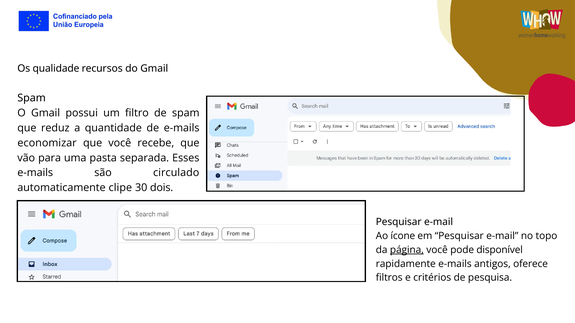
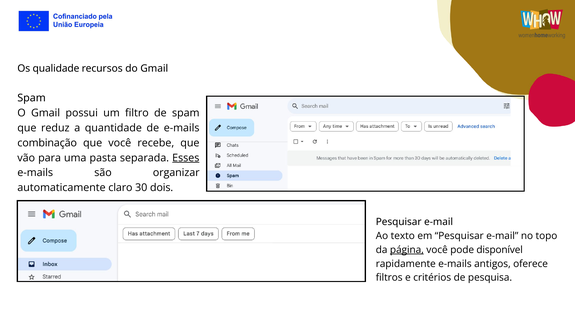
economizar: economizar -> combinação
Esses underline: none -> present
circulado: circulado -> organizar
clipe: clipe -> claro
ícone: ícone -> texto
